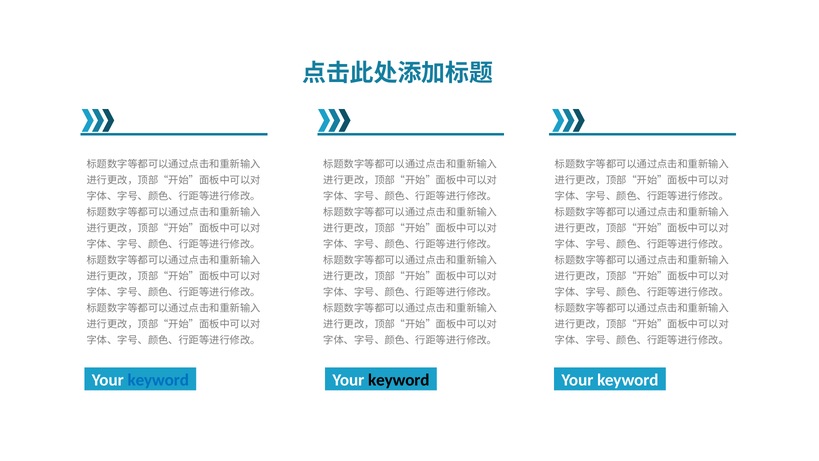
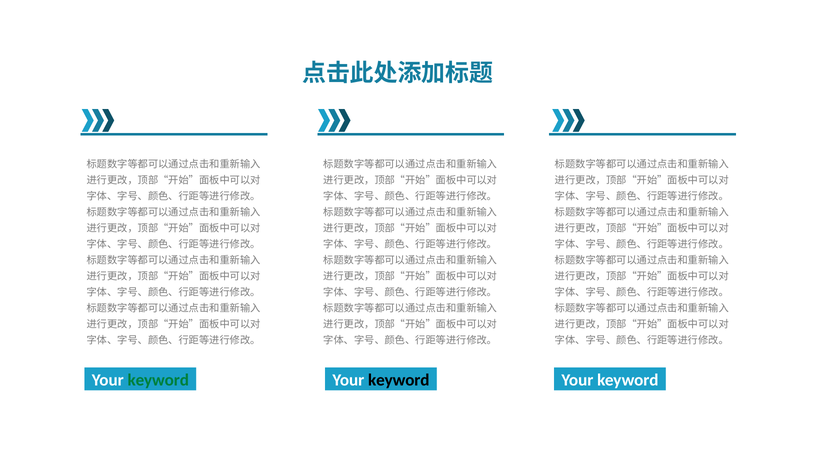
keyword at (158, 380) colour: blue -> green
